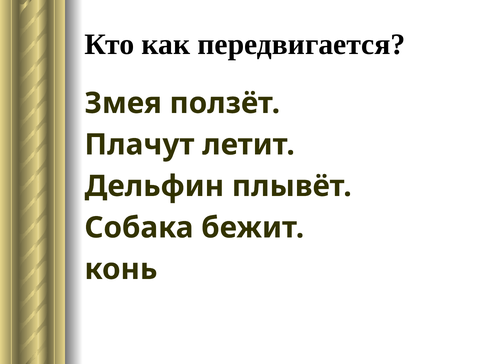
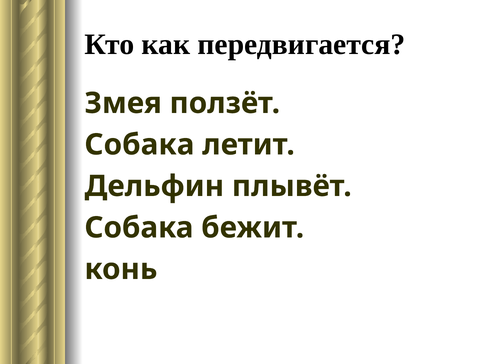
Плачут at (139, 145): Плачут -> Собака
